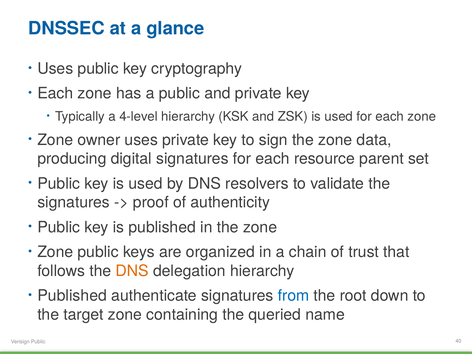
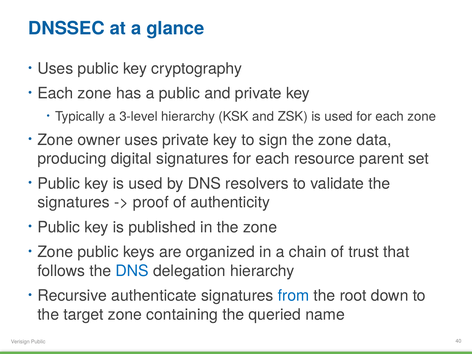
4-level: 4-level -> 3-level
DNS at (132, 271) colour: orange -> blue
Published at (72, 296): Published -> Recursive
